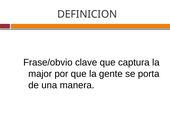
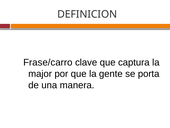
Frase/obvio: Frase/obvio -> Frase/carro
